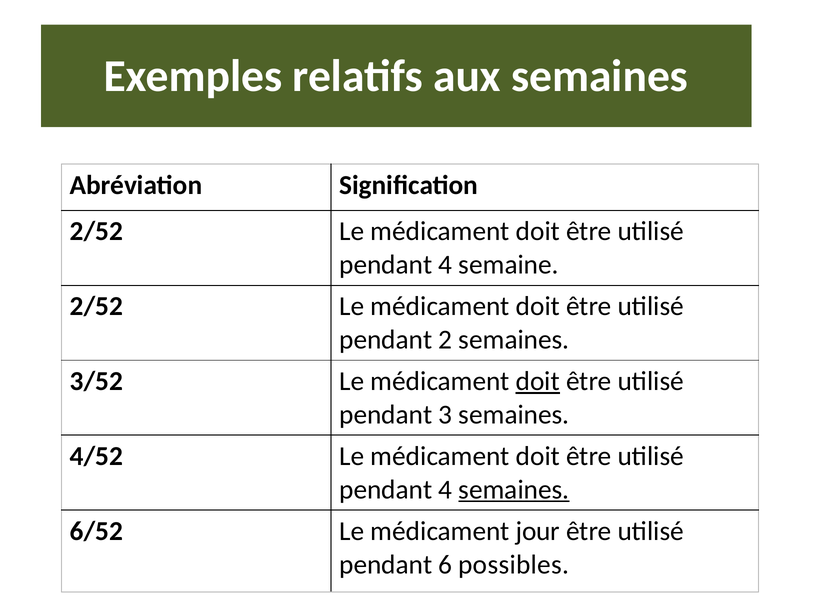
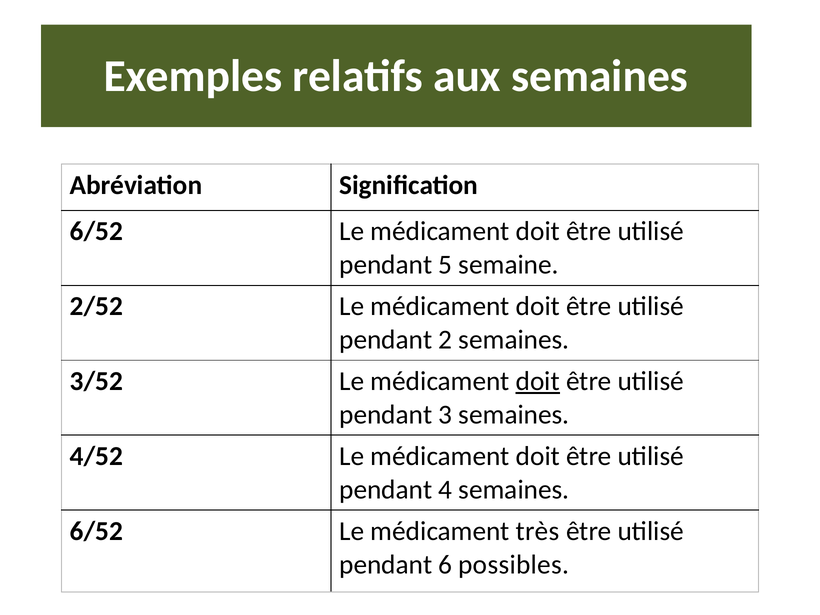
2/52 at (96, 231): 2/52 -> 6/52
4 at (445, 265): 4 -> 5
semaines at (514, 490) underline: present -> none
jour: jour -> très
